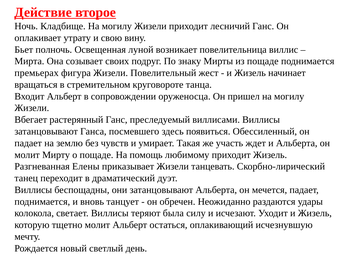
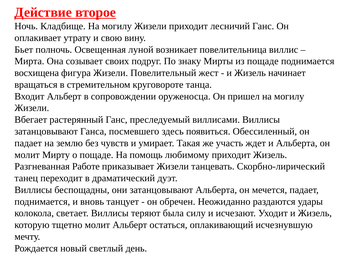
премьерах: премьерах -> восхищена
Елены: Елены -> Работе
